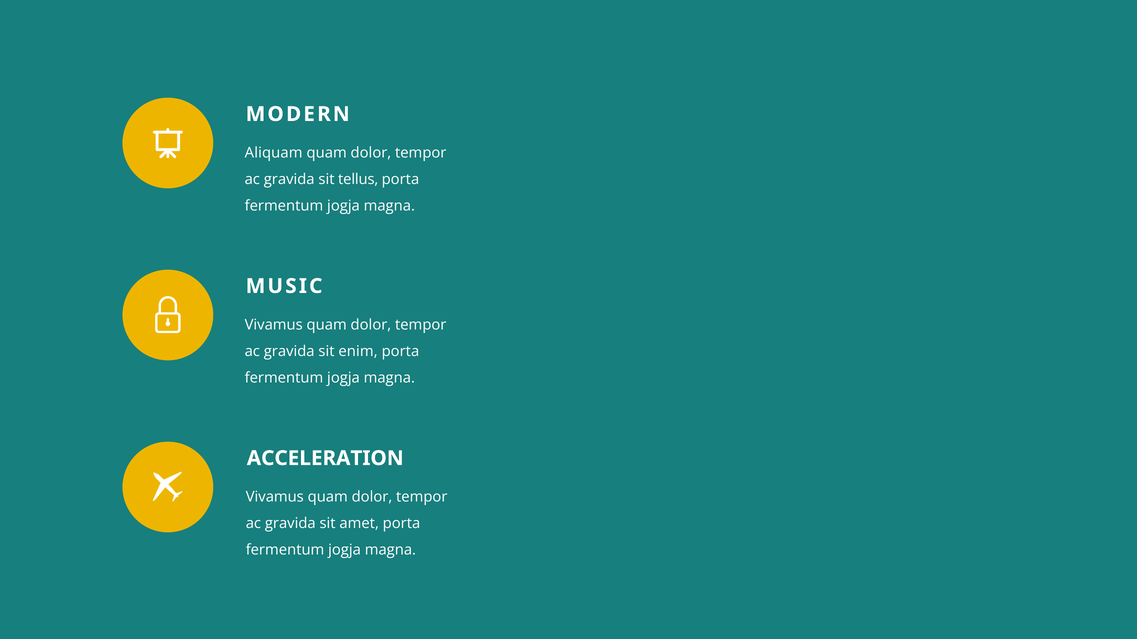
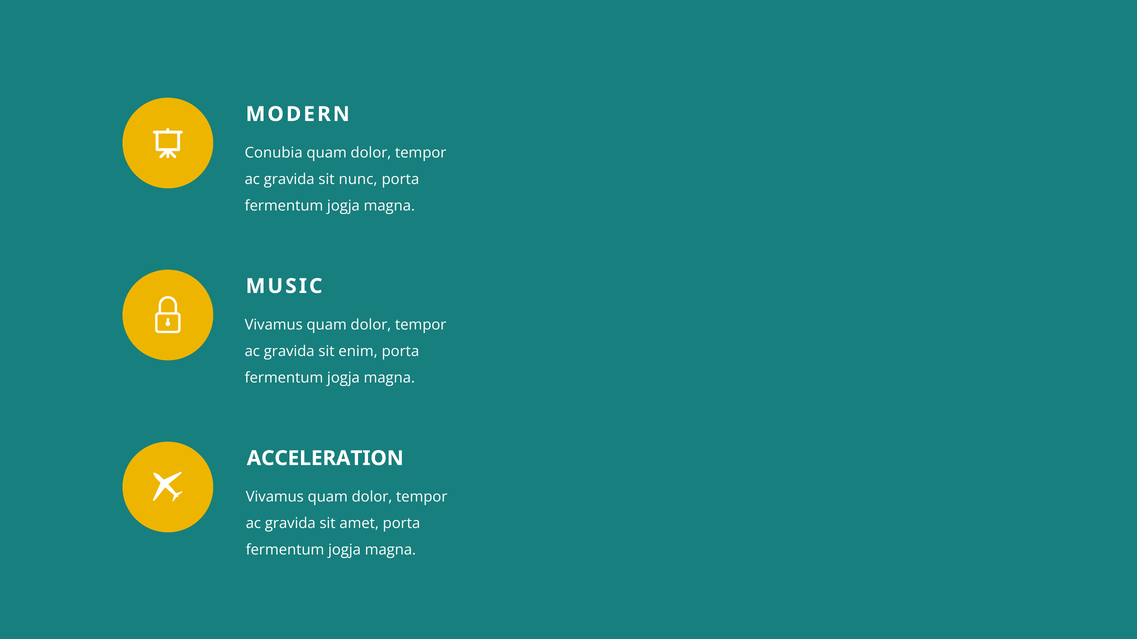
Aliquam: Aliquam -> Conubia
tellus: tellus -> nunc
